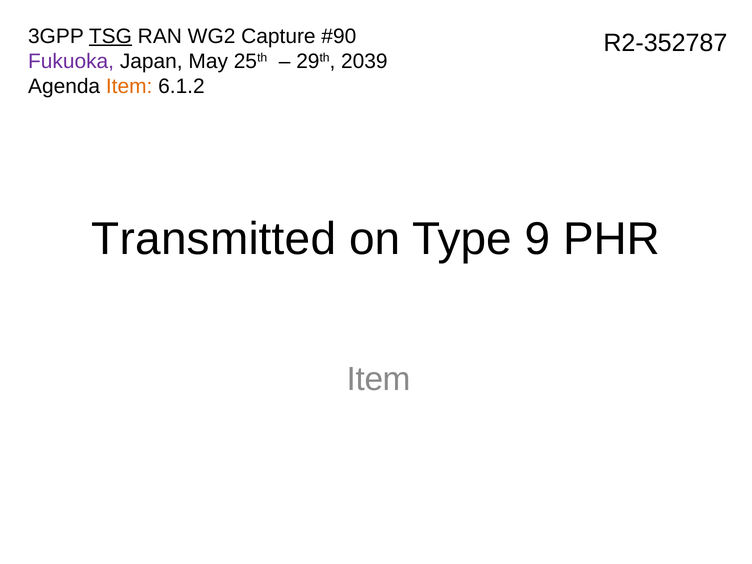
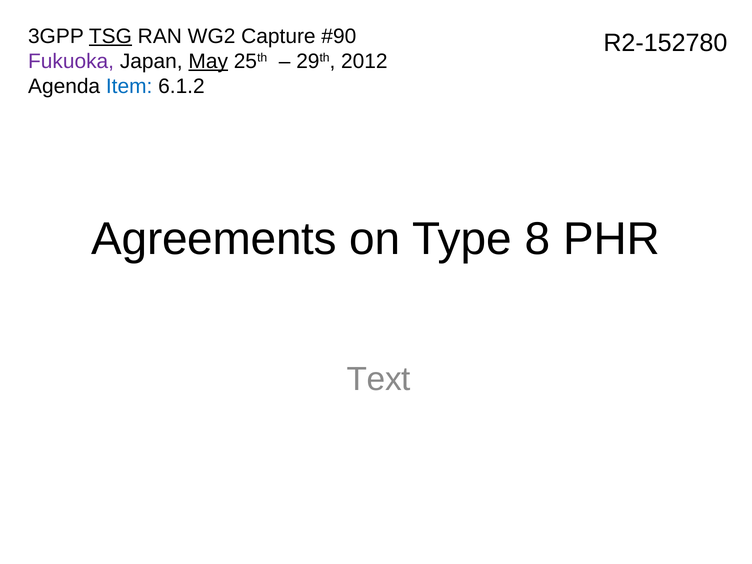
R2-352787: R2-352787 -> R2-152780
May underline: none -> present
2039: 2039 -> 2012
Item at (129, 86) colour: orange -> blue
Transmitted: Transmitted -> Agreements
9: 9 -> 8
Item at (379, 379): Item -> Text
